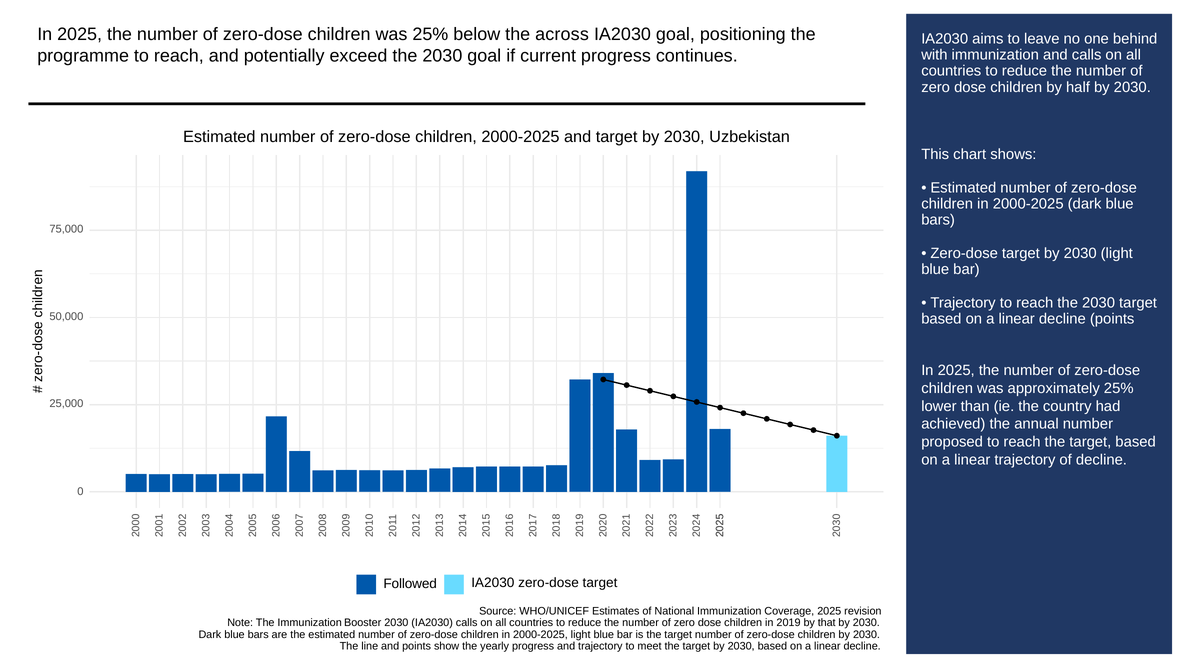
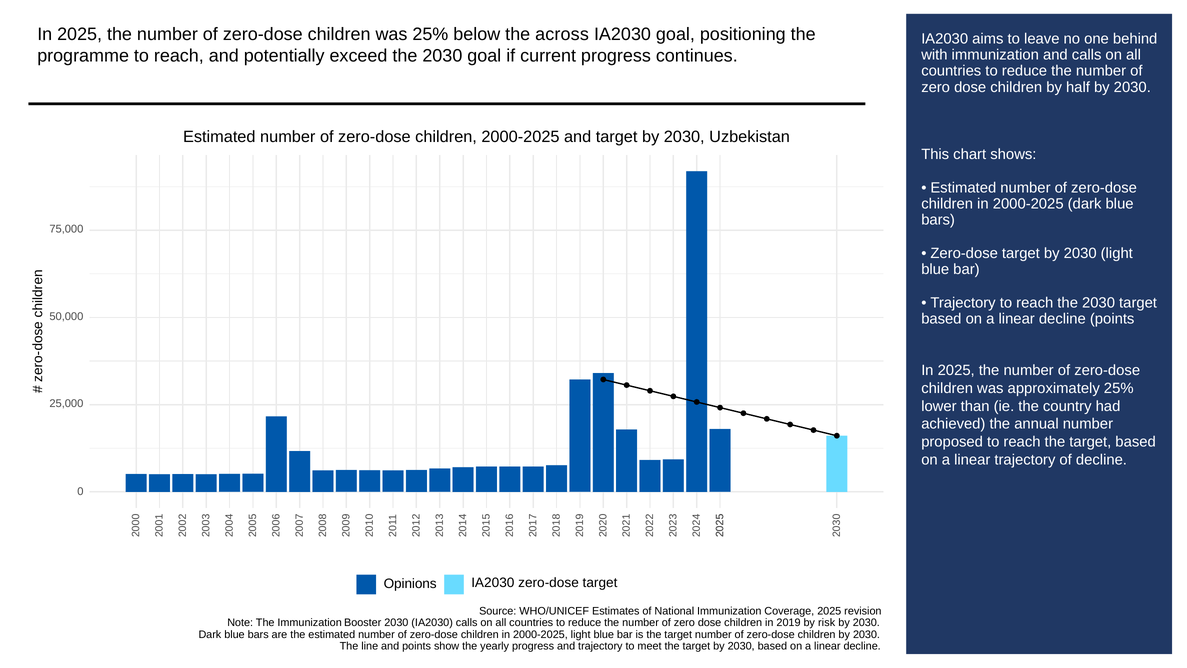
Followed: Followed -> Opinions
that: that -> risk
